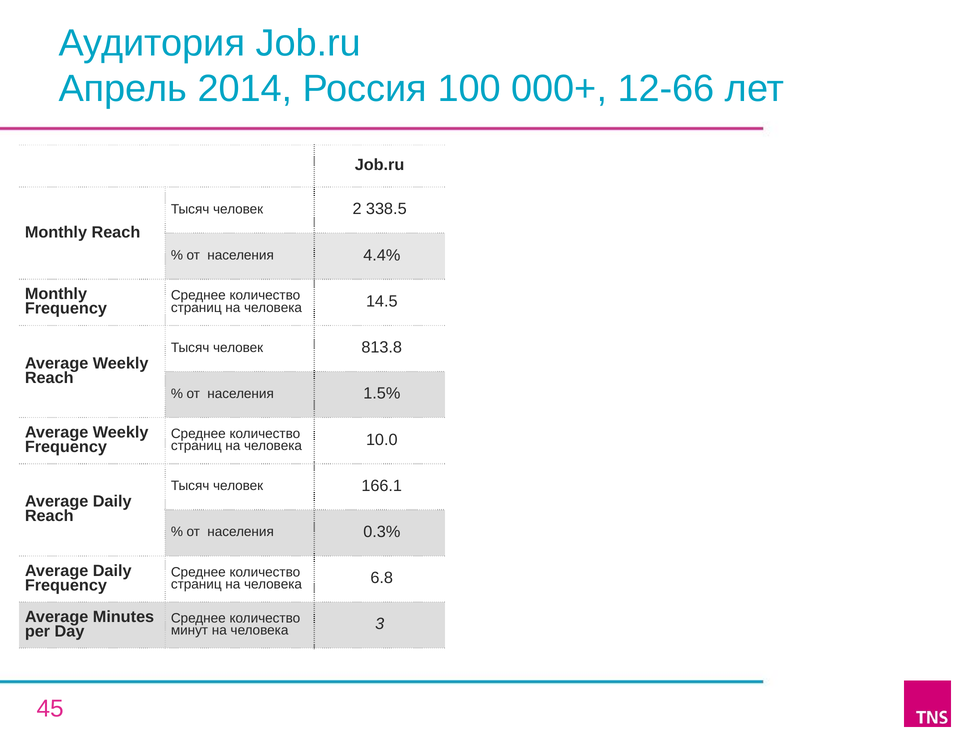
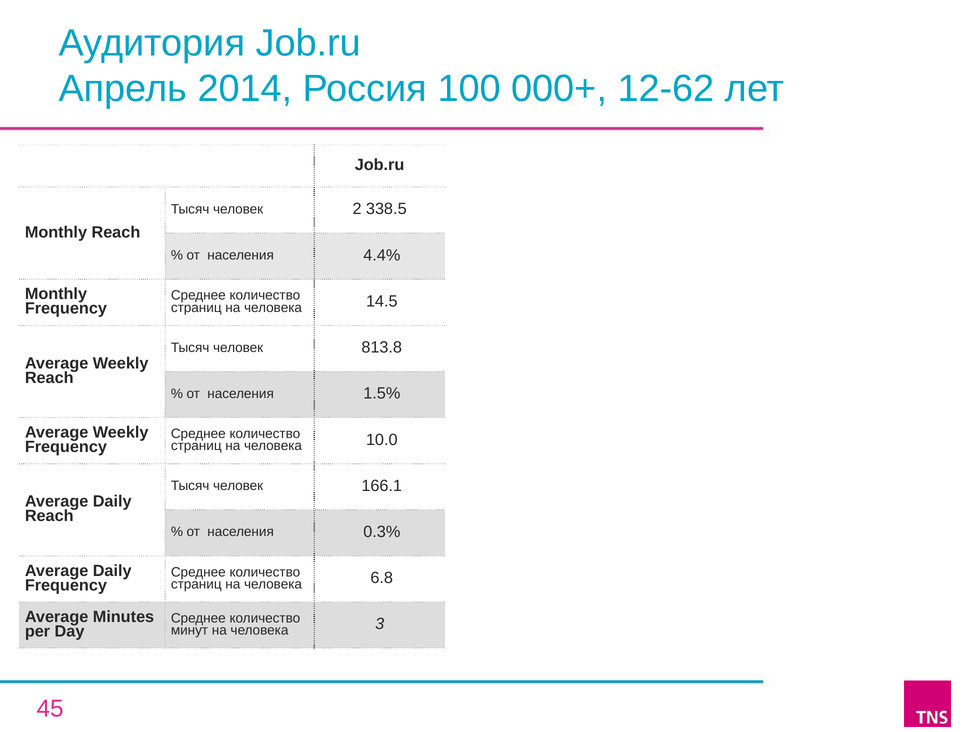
12-66: 12-66 -> 12-62
